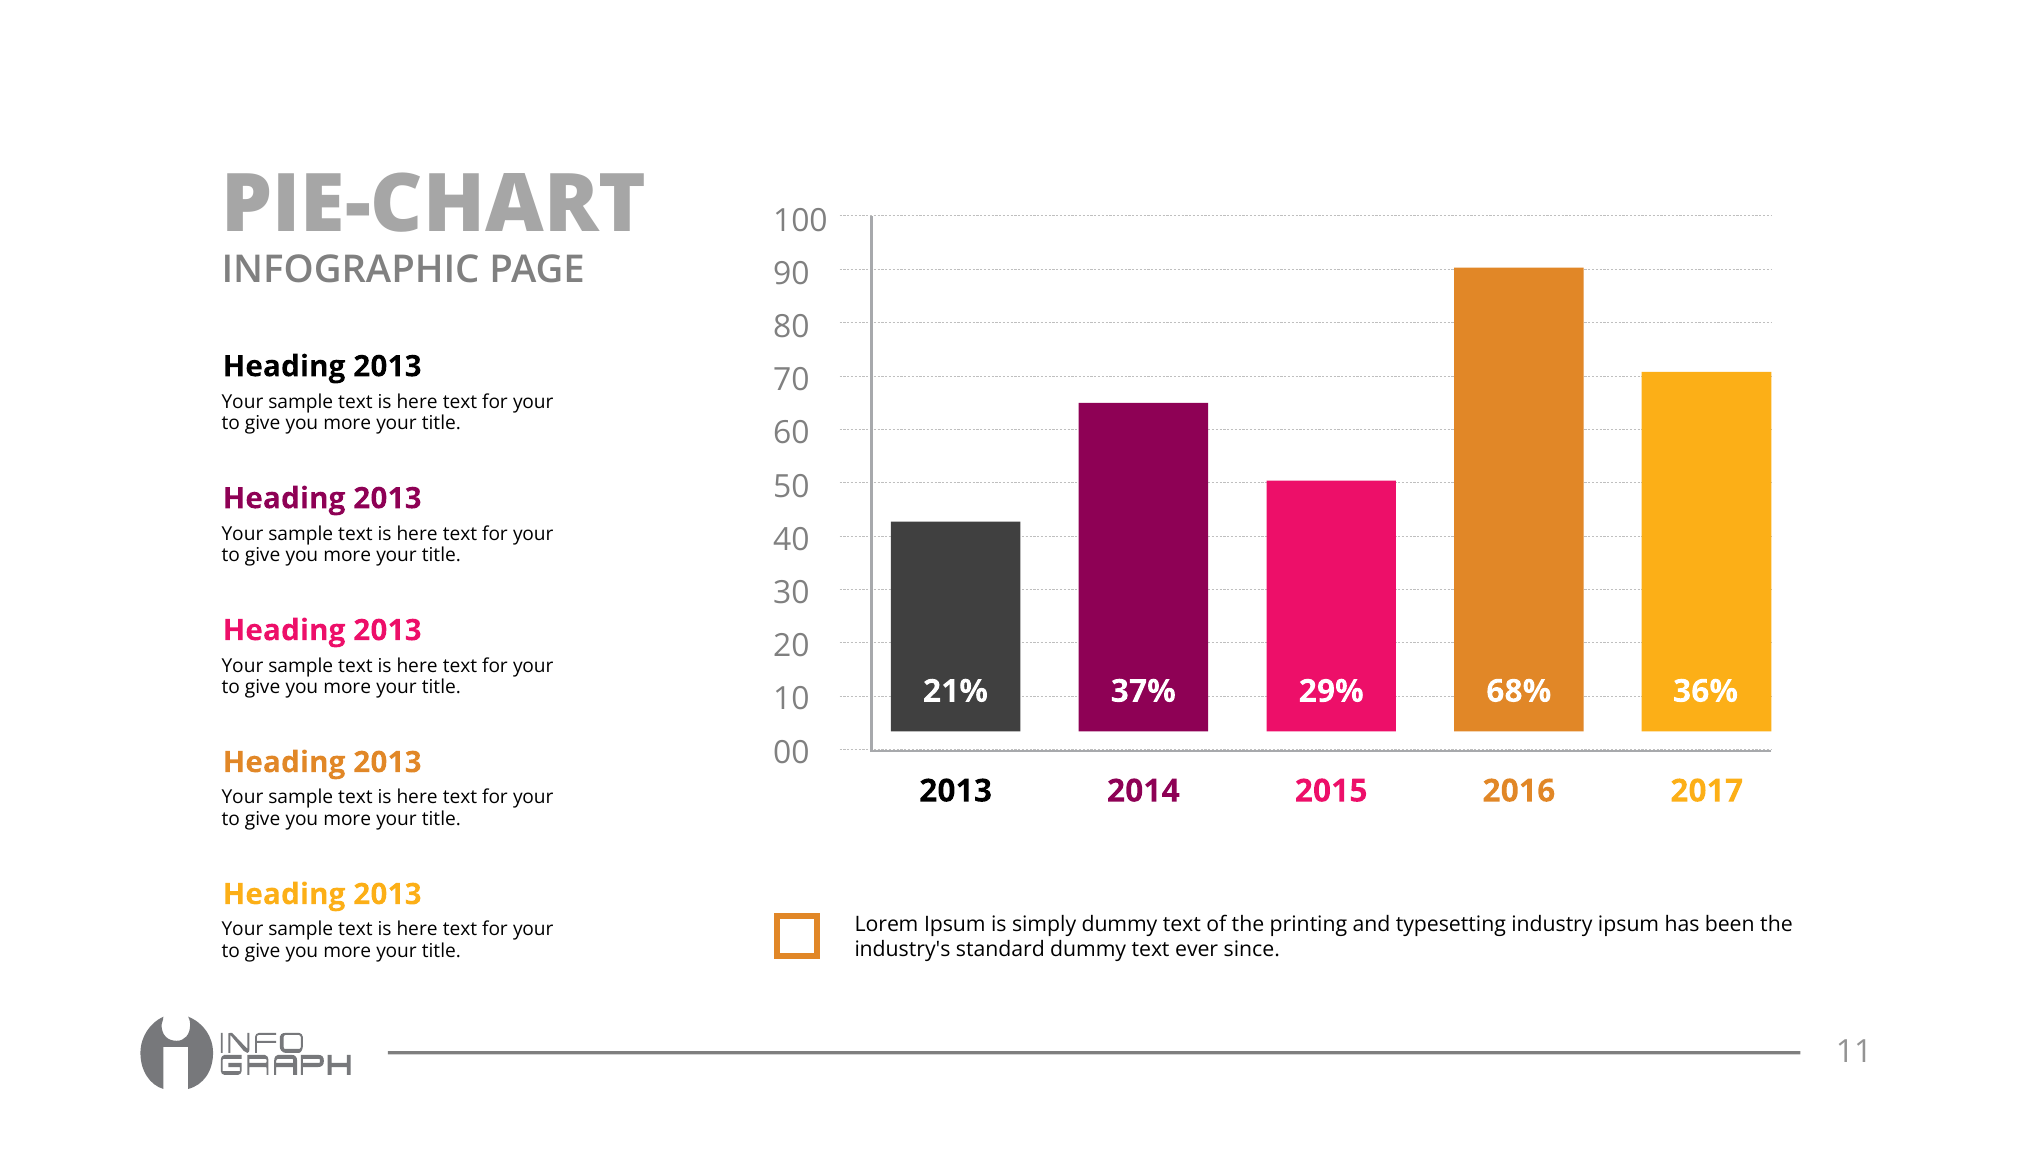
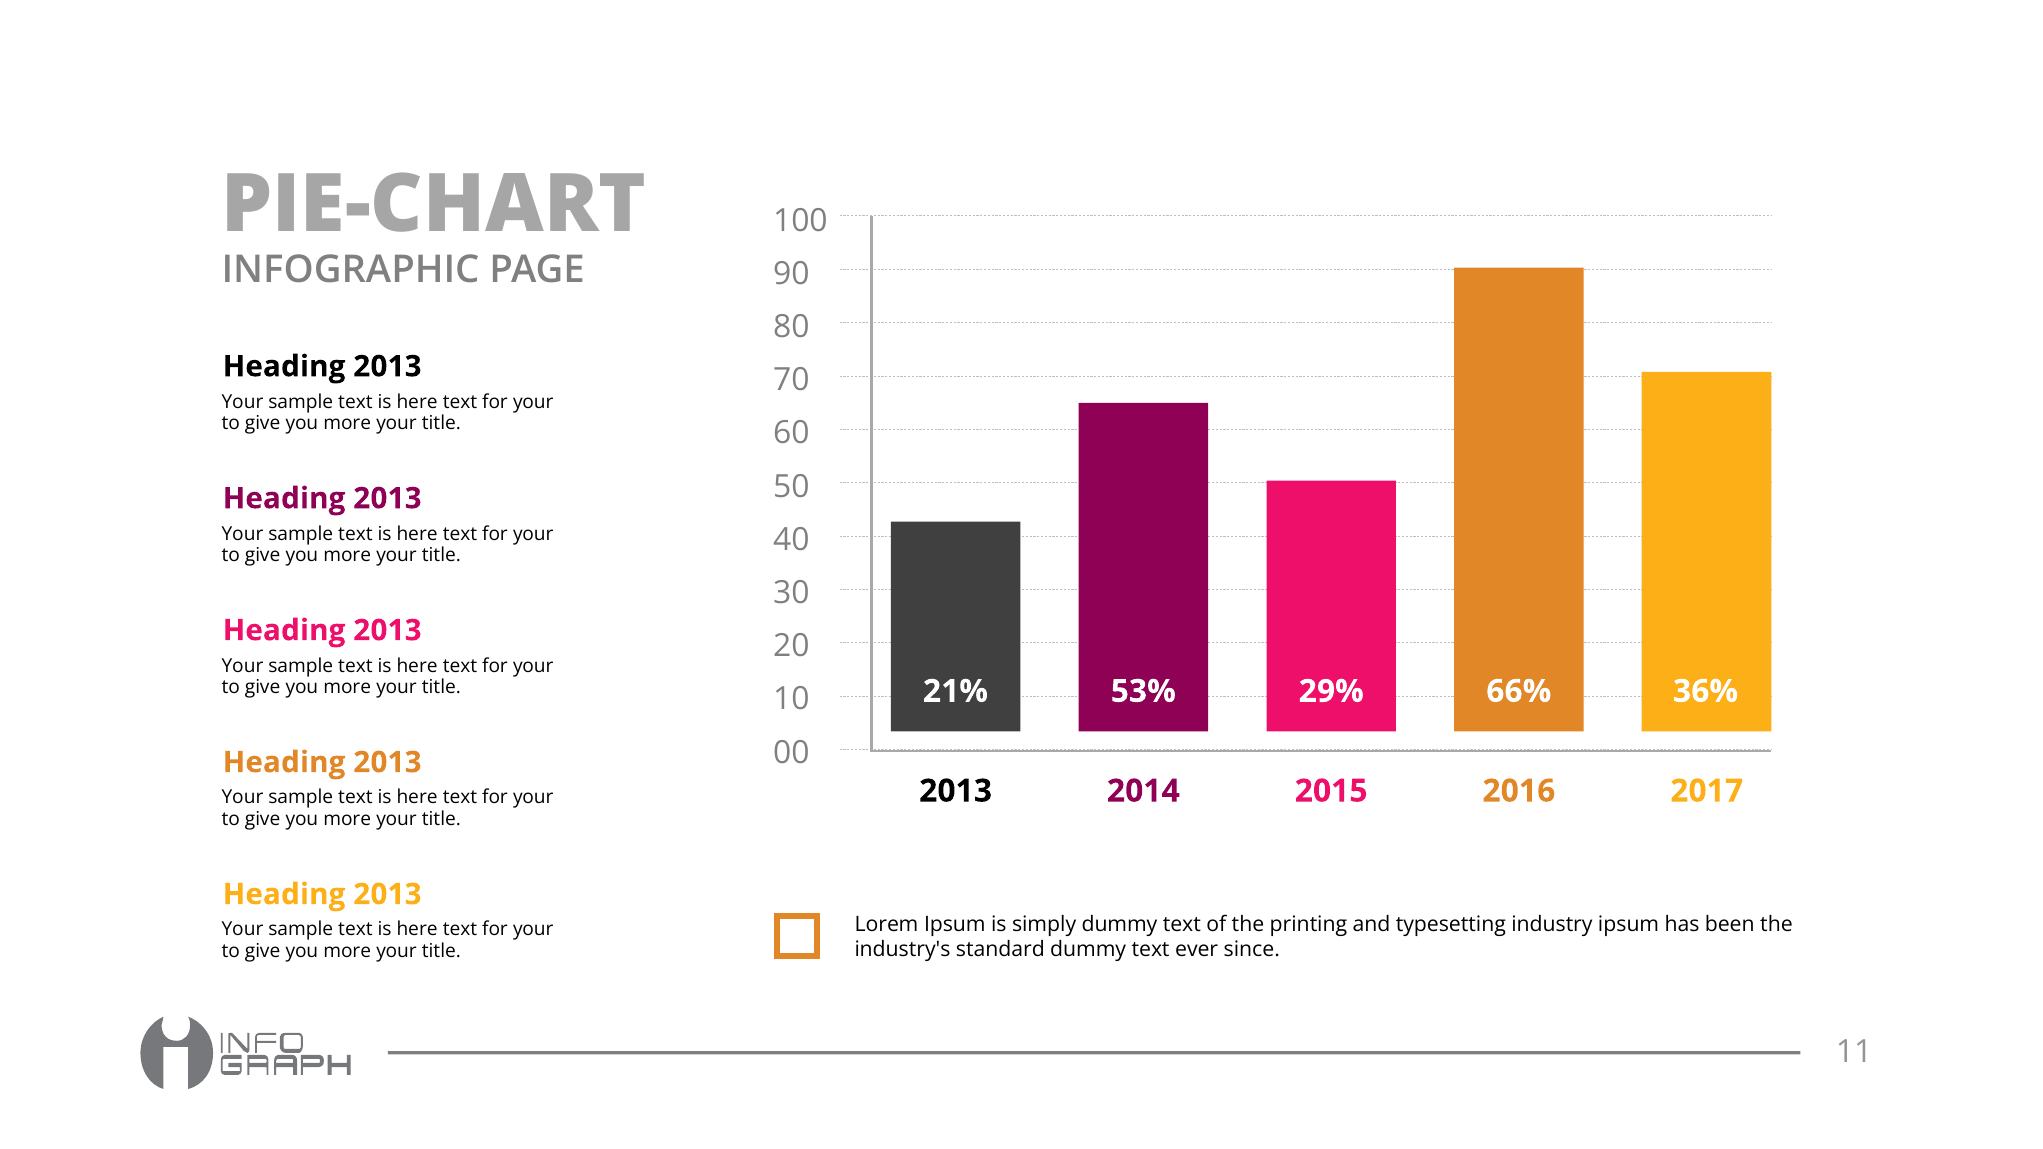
37%: 37% -> 53%
68%: 68% -> 66%
